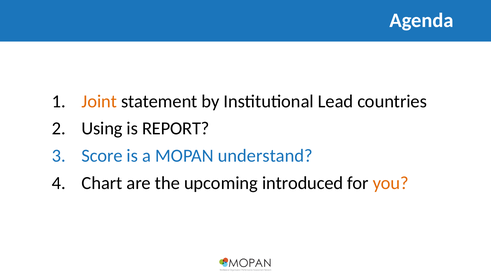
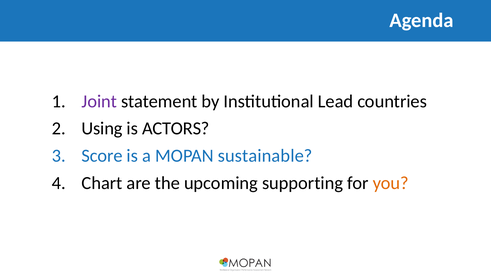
Joint colour: orange -> purple
REPORT: REPORT -> ACTORS
understand: understand -> sustainable
introduced: introduced -> supporting
